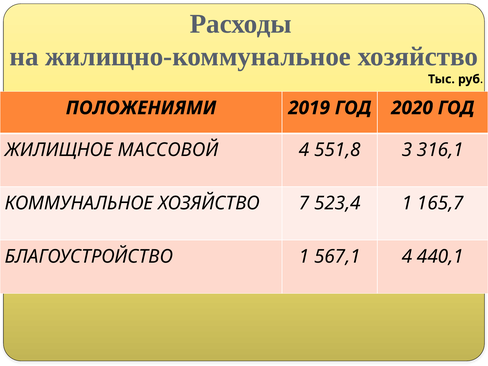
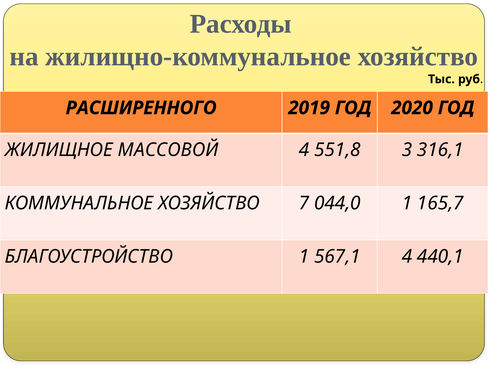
ПОЛОЖЕНИЯМИ: ПОЛОЖЕНИЯМИ -> РАСШИРЕННОГО
523,4: 523,4 -> 044,0
